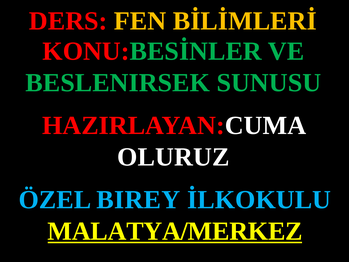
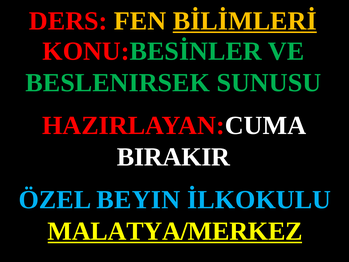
BİLİMLERİ underline: none -> present
OLURUZ: OLURUZ -> BIRAKIR
BIREY: BIREY -> BEYIN
